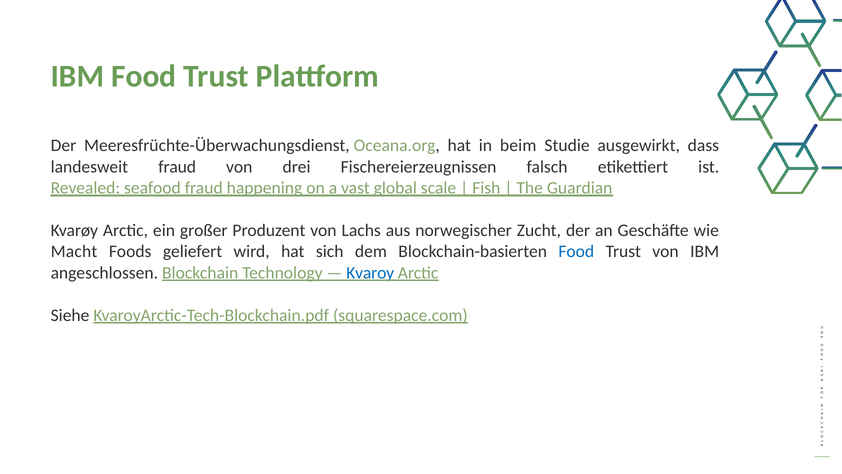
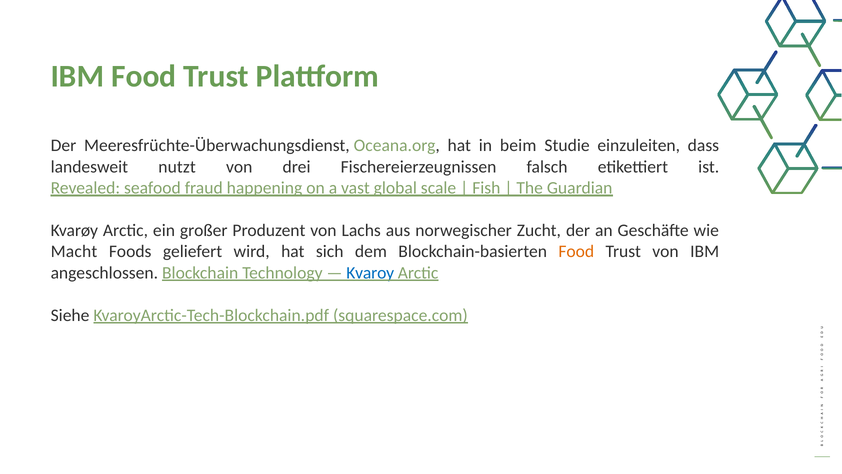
ausgewirkt: ausgewirkt -> einzuleiten
landesweit fraud: fraud -> nutzt
Food at (576, 251) colour: blue -> orange
